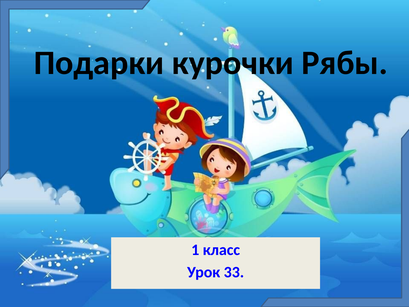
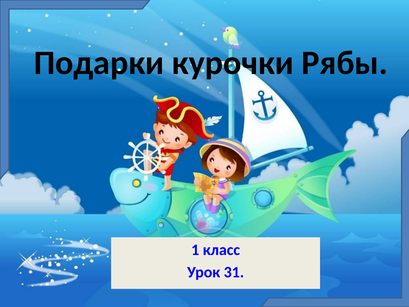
33: 33 -> 31
